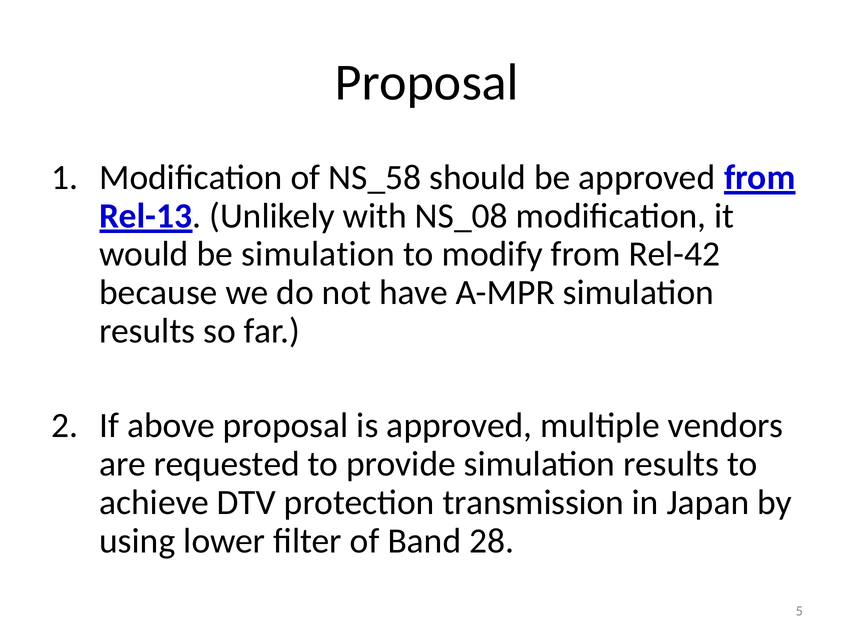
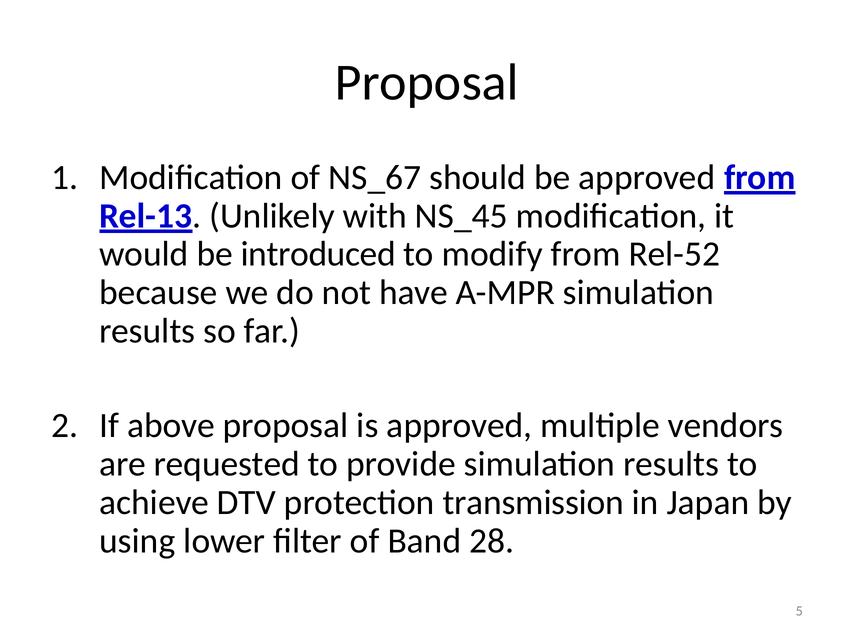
NS_58: NS_58 -> NS_67
NS_08: NS_08 -> NS_45
be simulation: simulation -> introduced
Rel-42: Rel-42 -> Rel-52
